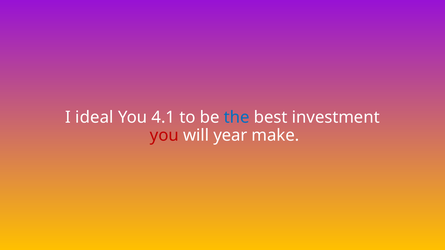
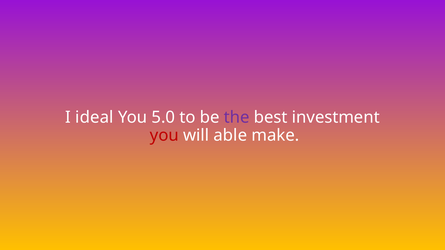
4.1: 4.1 -> 5.0
the colour: blue -> purple
year: year -> able
